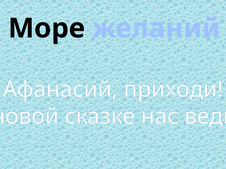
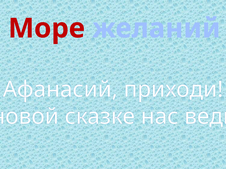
Море colour: black -> red
